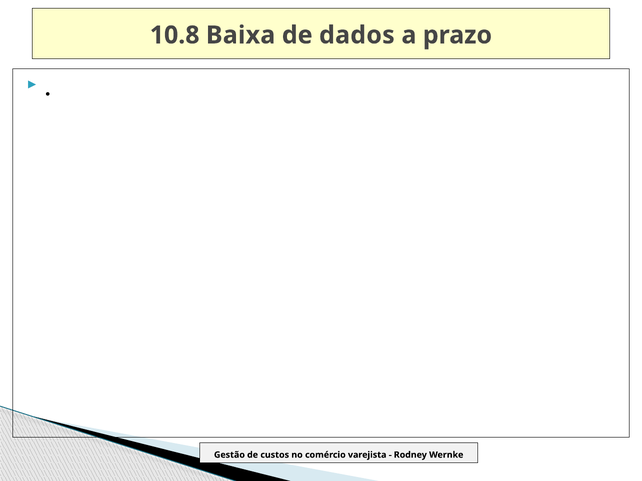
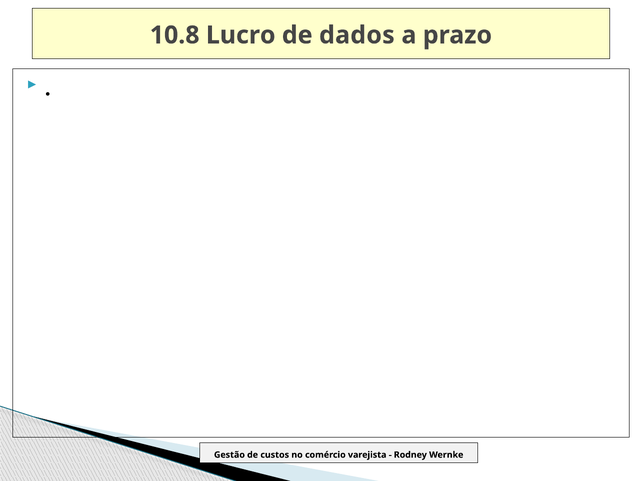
Baixa: Baixa -> Lucro
